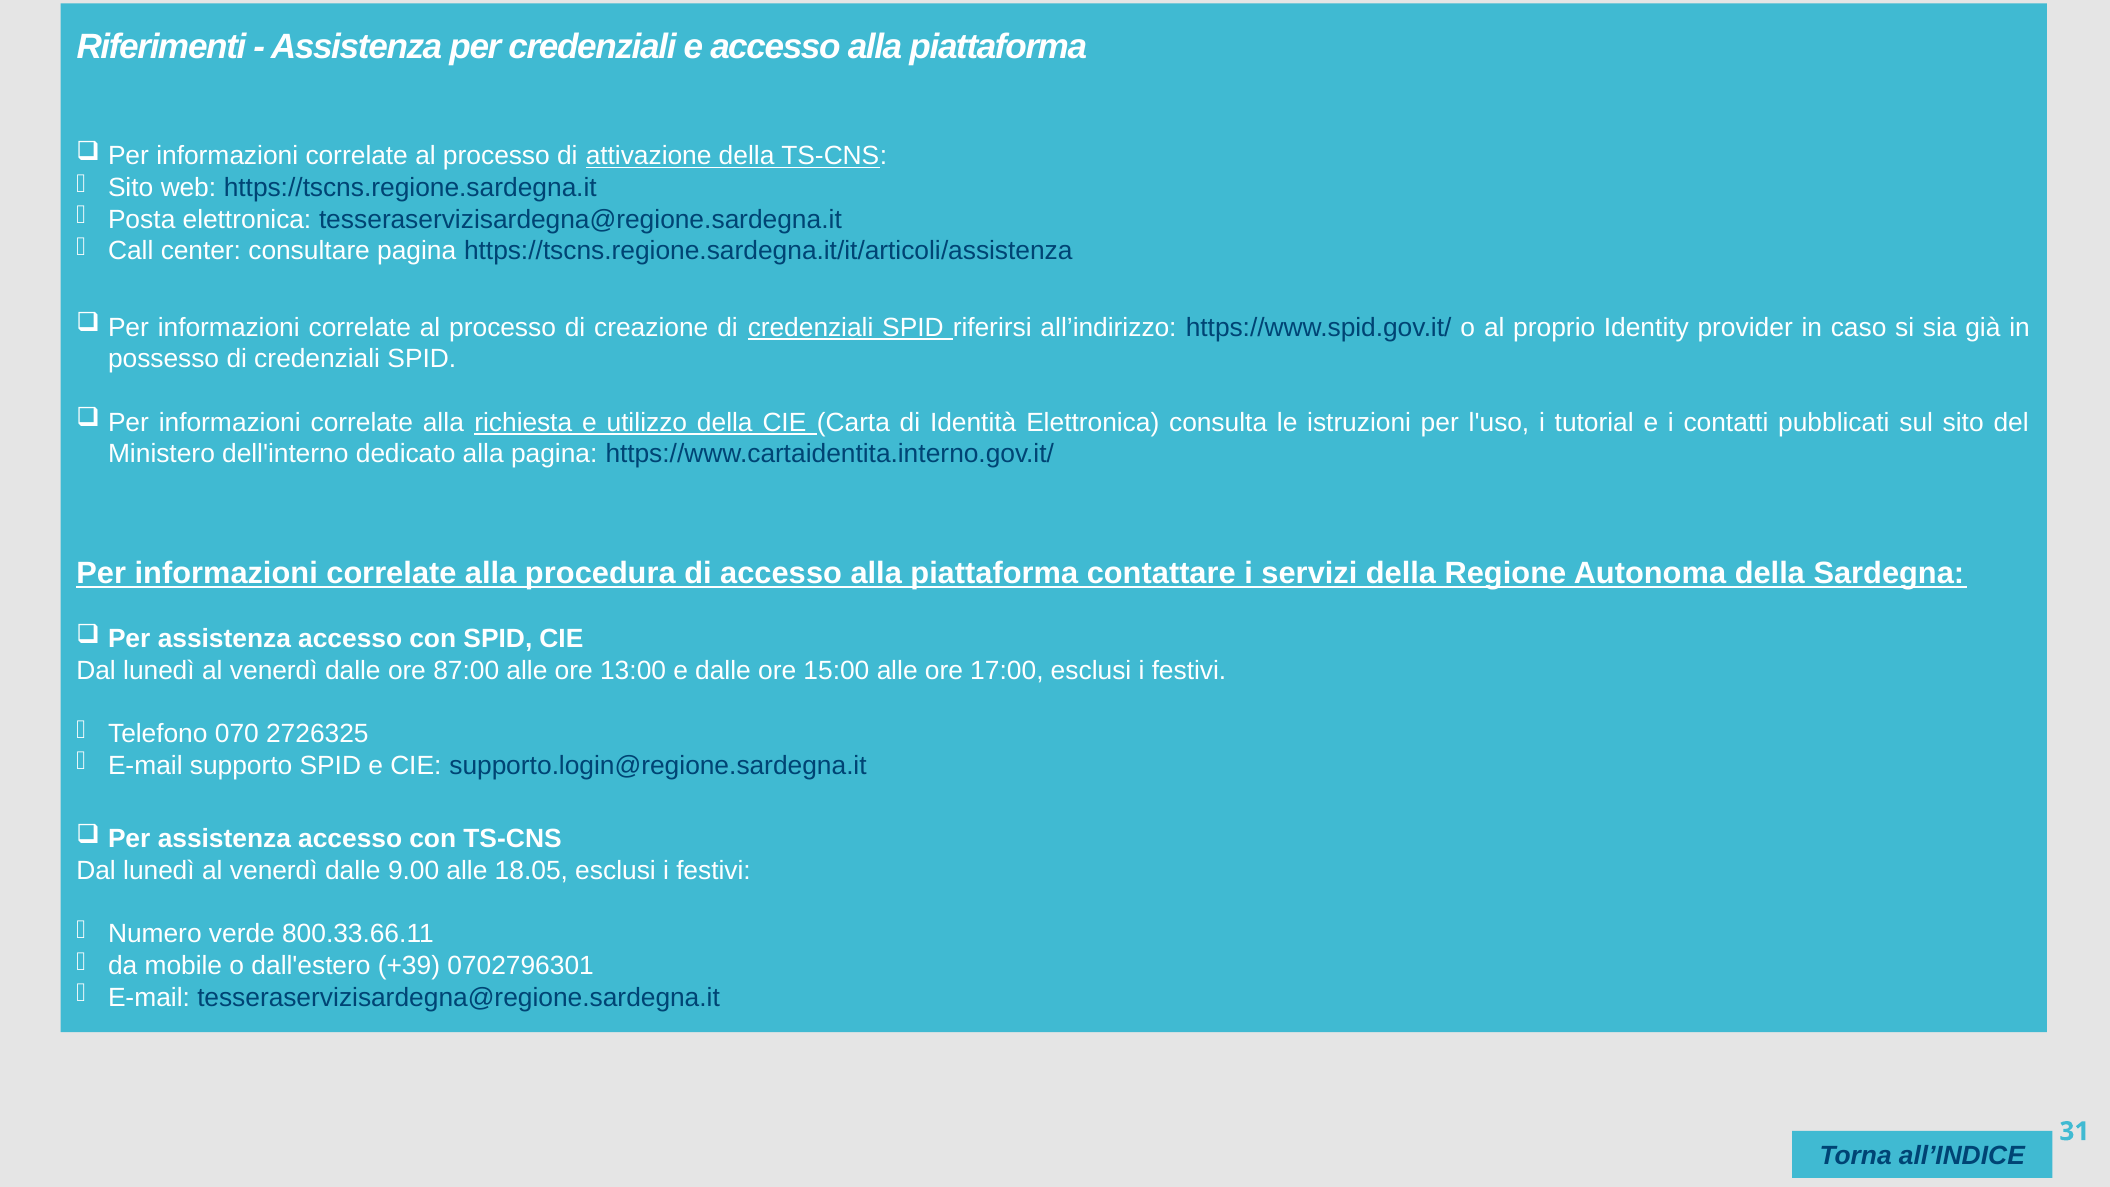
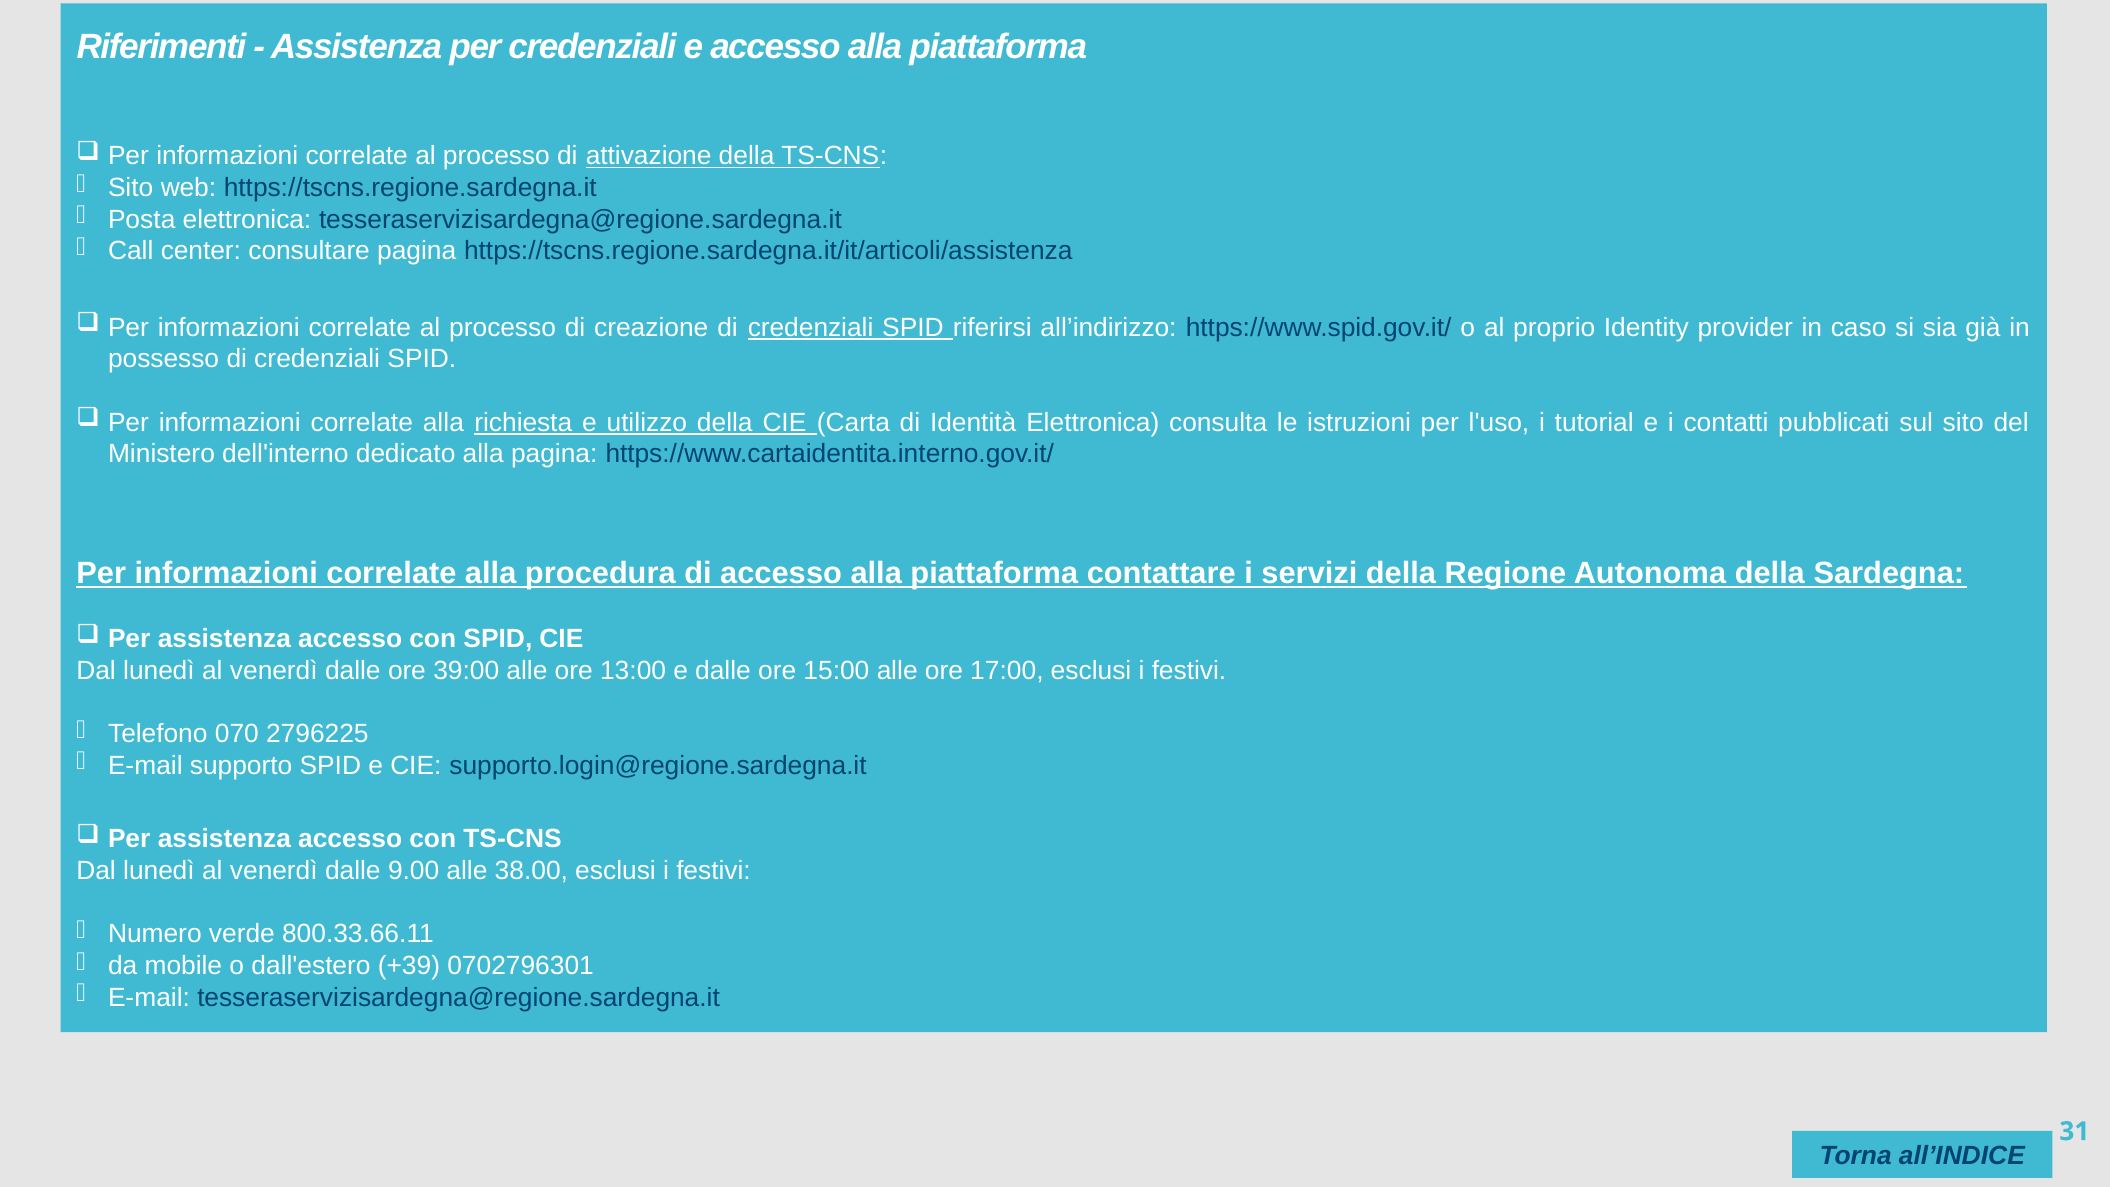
87:00: 87:00 -> 39:00
2726325: 2726325 -> 2796225
18.05: 18.05 -> 38.00
